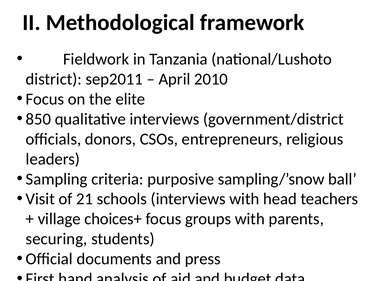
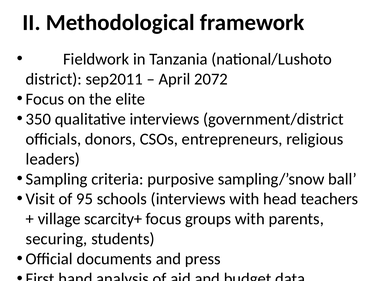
2010: 2010 -> 2072
850: 850 -> 350
21: 21 -> 95
choices+: choices+ -> scarcity+
